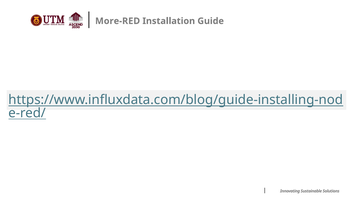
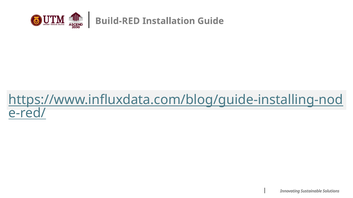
More-RED: More-RED -> Build-RED
